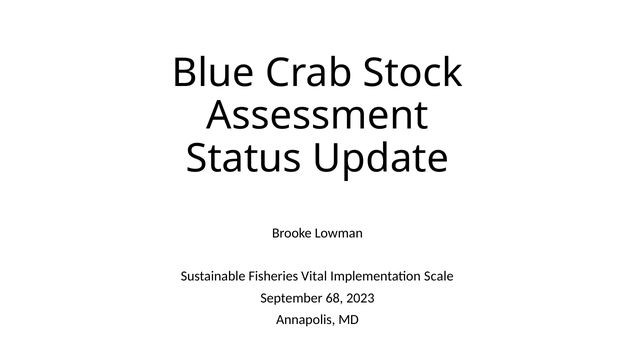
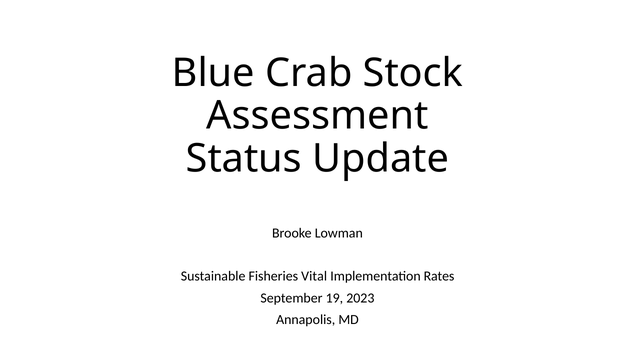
Scale: Scale -> Rates
68: 68 -> 19
